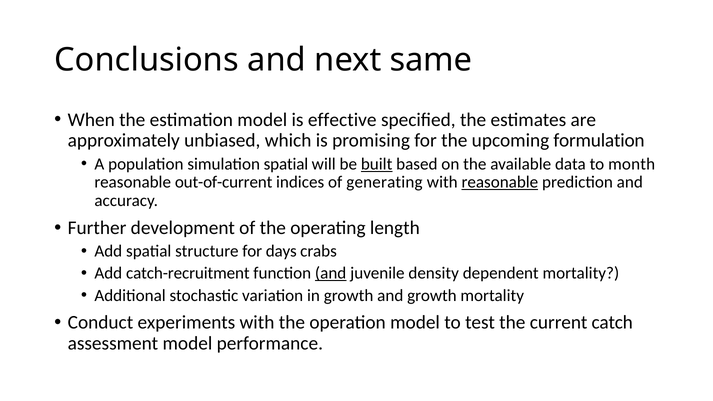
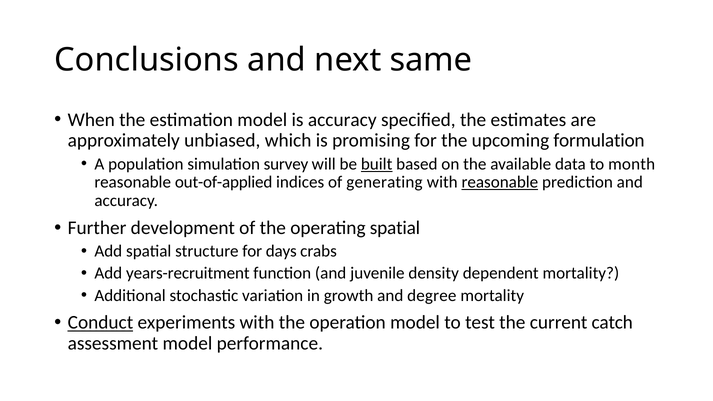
is effective: effective -> accuracy
simulation spatial: spatial -> survey
out-of-current: out-of-current -> out-of-applied
operating length: length -> spatial
catch-recruitment: catch-recruitment -> years-recruitment
and at (331, 273) underline: present -> none
and growth: growth -> degree
Conduct underline: none -> present
